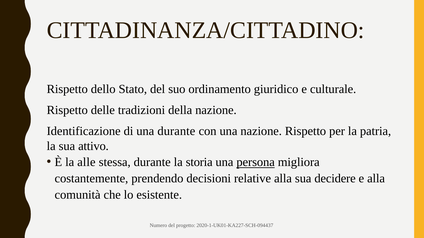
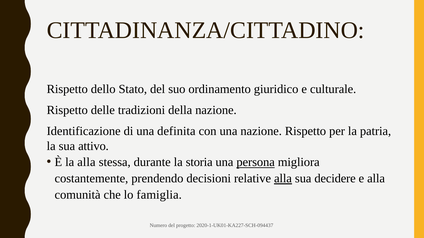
una durante: durante -> definita
la alle: alle -> alla
alla at (283, 179) underline: none -> present
esistente: esistente -> famiglia
